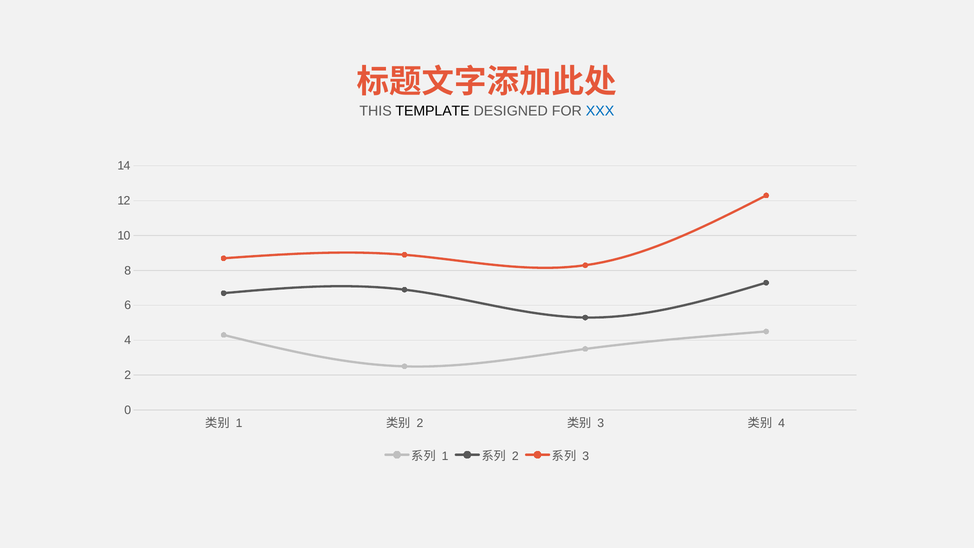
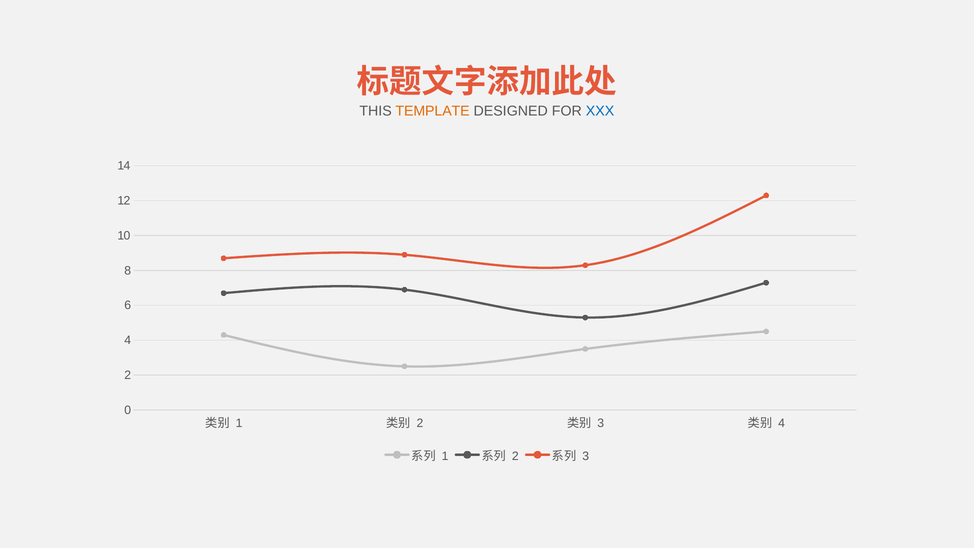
TEMPLATE colour: black -> orange
